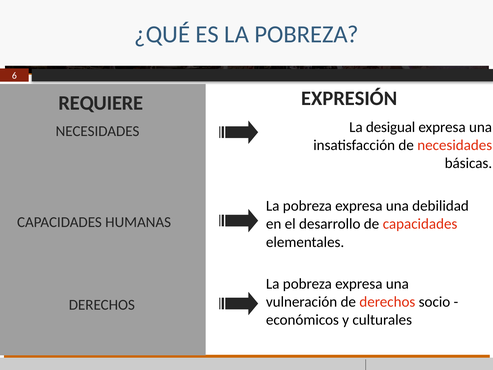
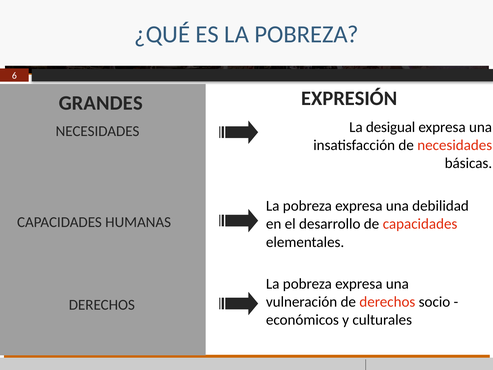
REQUIERE: REQUIERE -> GRANDES
